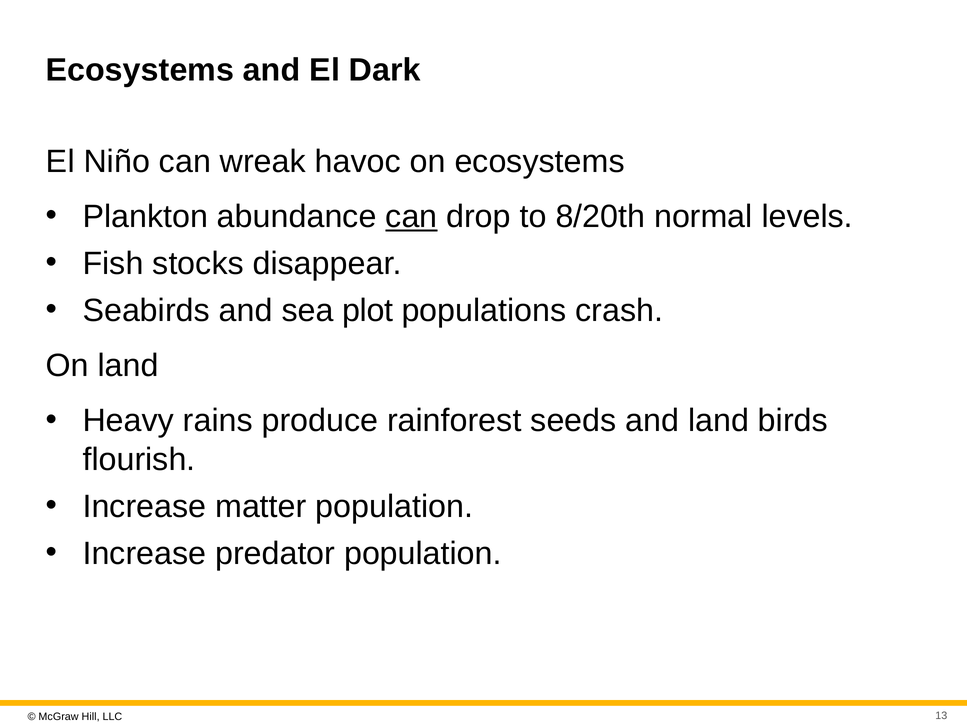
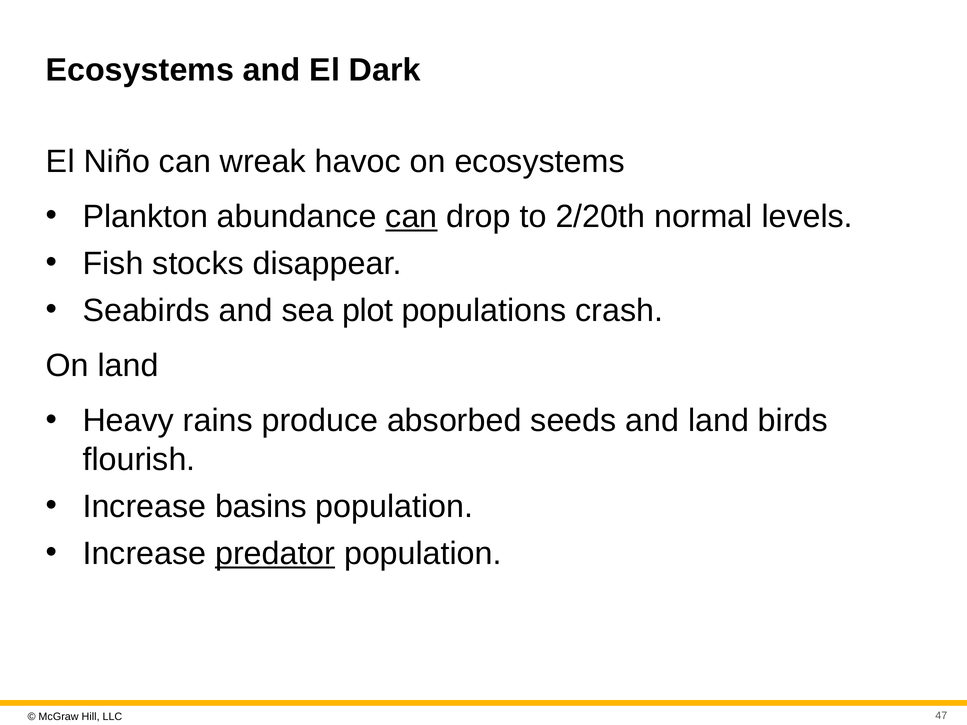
8/20th: 8/20th -> 2/20th
rainforest: rainforest -> absorbed
matter: matter -> basins
predator underline: none -> present
13: 13 -> 47
